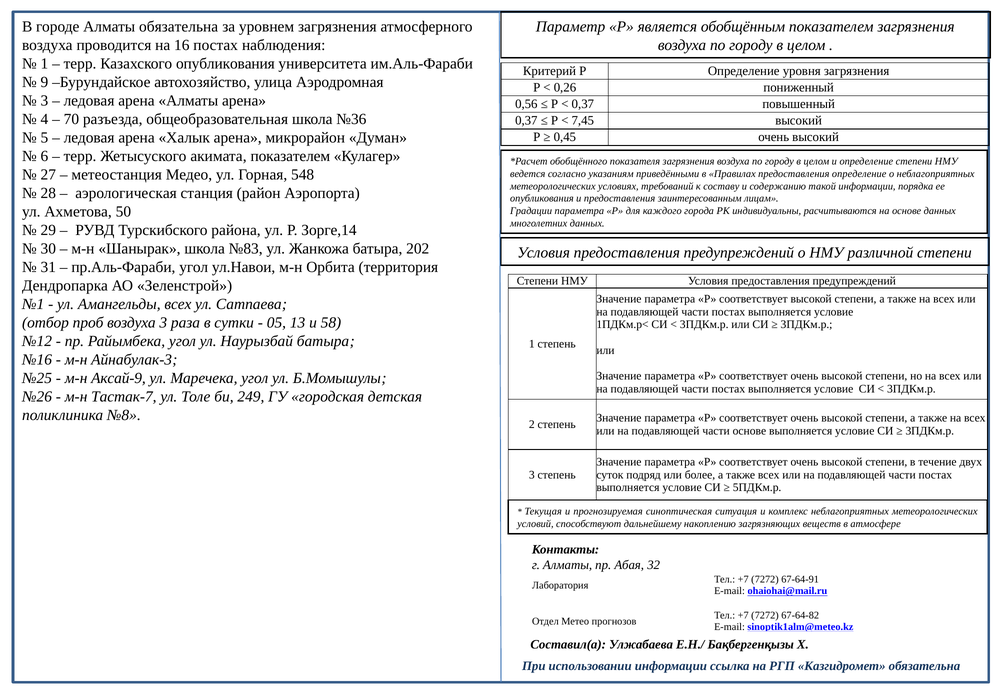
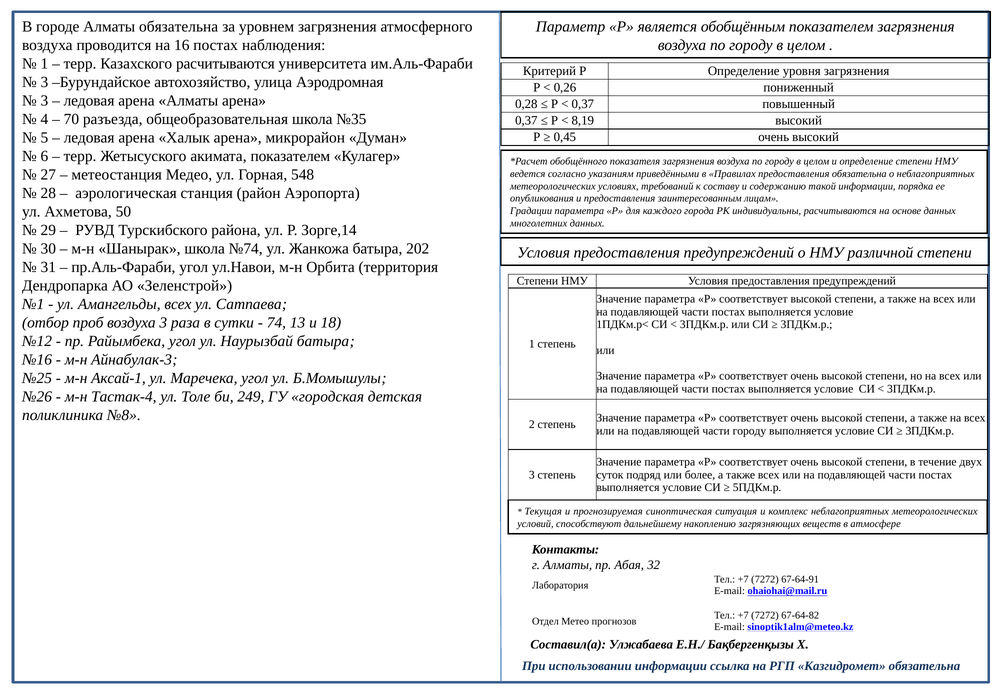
Казахского опубликования: опубликования -> расчитываются
9 at (44, 82): 9 -> 3
0,56: 0,56 -> 0,28
№36: №36 -> №35
7,45: 7,45 -> 8,19
предоставления определение: определение -> обязательна
№83: №83 -> №74
05: 05 -> 74
58: 58 -> 18
Аксай-9: Аксай-9 -> Аксай-1
Тастак-7: Тастак-7 -> Тастак-4
части основе: основе -> городу
